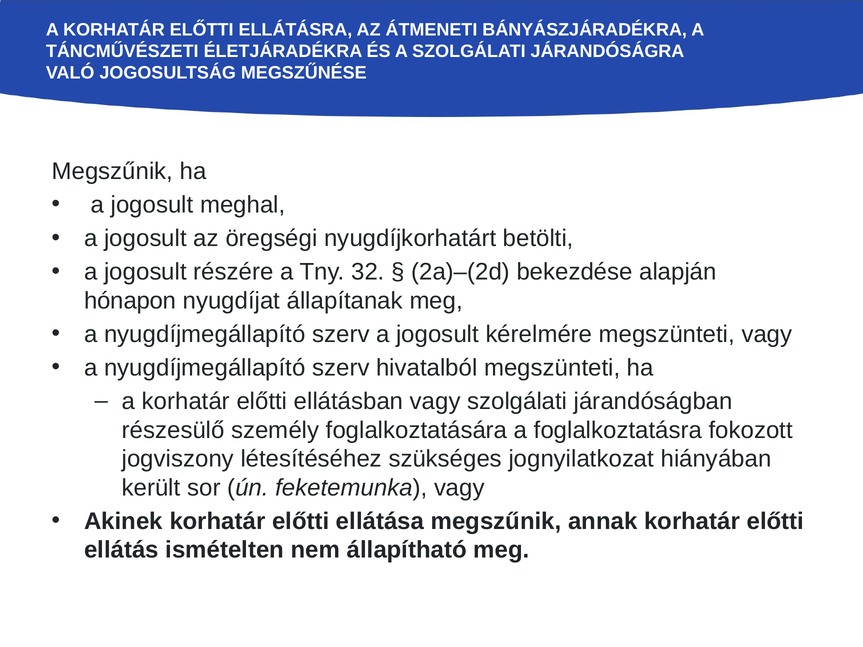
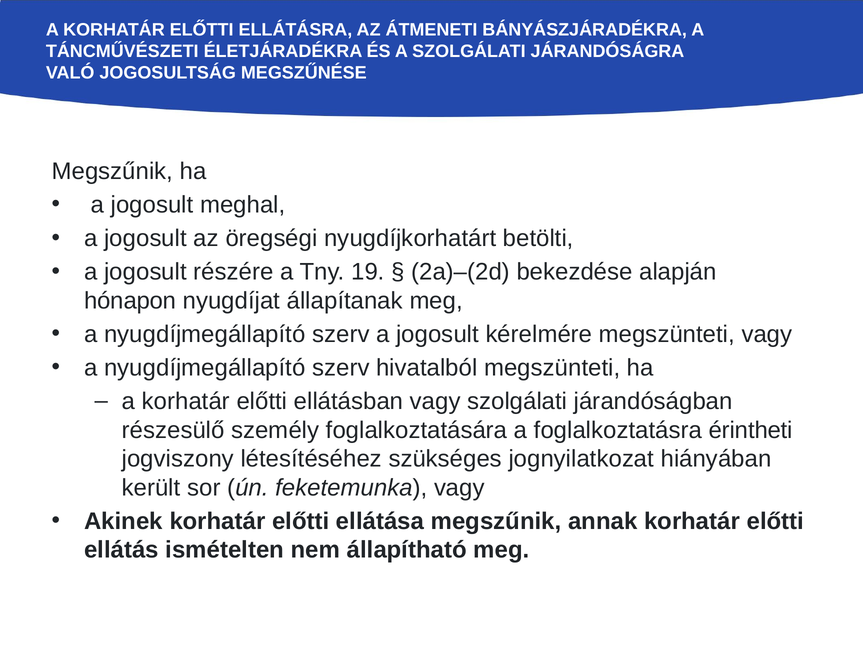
32: 32 -> 19
fokozott: fokozott -> érintheti
